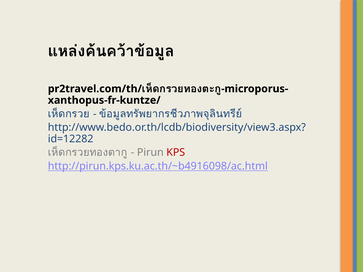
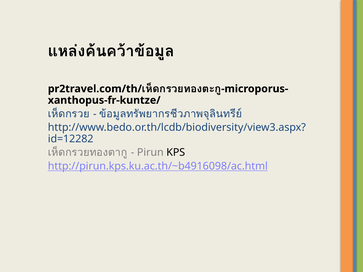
KPS colour: red -> black
